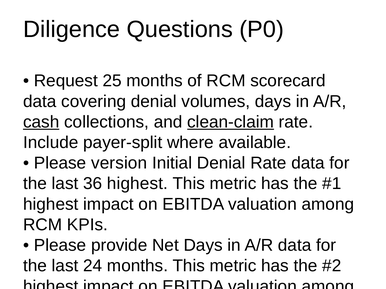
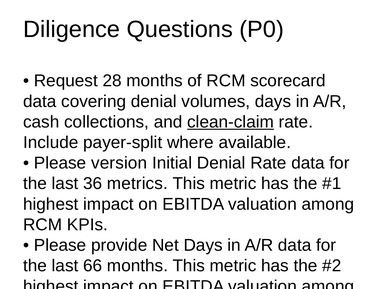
25: 25 -> 28
cash at (41, 122) underline: present -> none
36 highest: highest -> metrics
24: 24 -> 66
